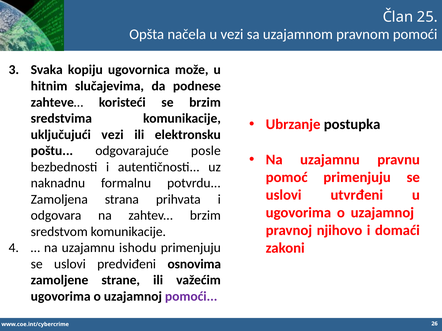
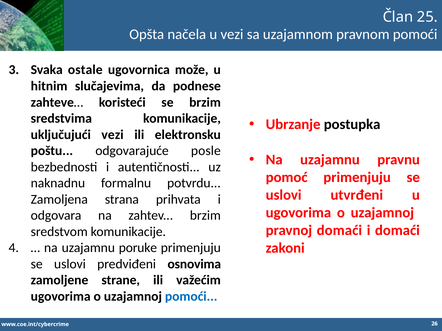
kopiju: kopiju -> ostale
pravnoj njihovo: njihovo -> domaći
ishodu: ishodu -> poruke
pomoći at (191, 297) colour: purple -> blue
